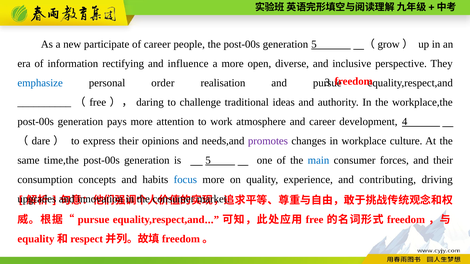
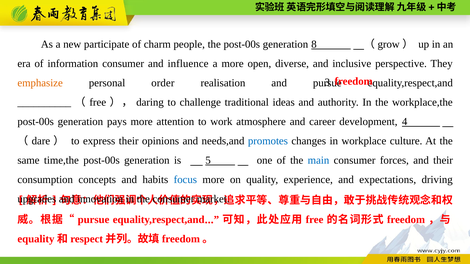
of career: career -> charm
generation 5: 5 -> 8
information rectifying: rectifying -> consumer
emphasize colour: blue -> orange
promotes colour: purple -> blue
contributing: contributing -> expectations
